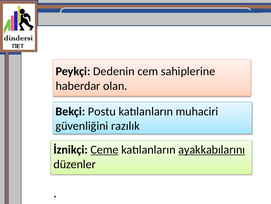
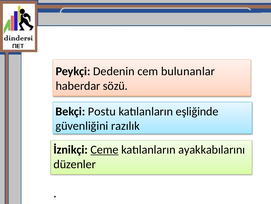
sahiplerine: sahiplerine -> bulunanlar
olan: olan -> sözü
muhaciri: muhaciri -> eşliğinde
ayakkabılarını underline: present -> none
